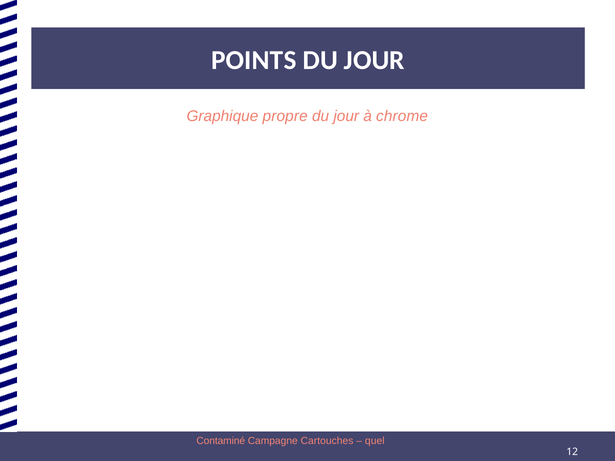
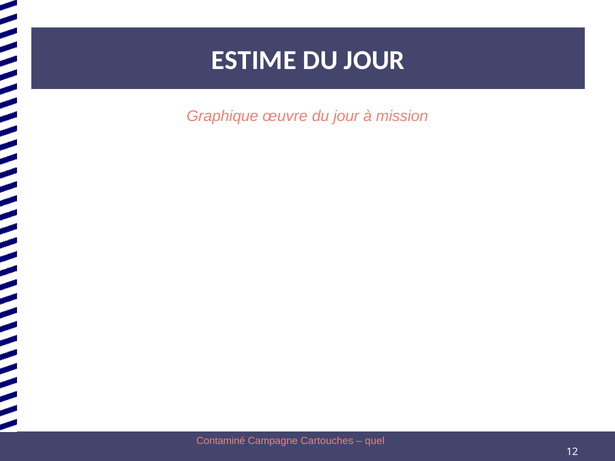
POINTS: POINTS -> ESTIME
propre: propre -> œuvre
chrome: chrome -> mission
